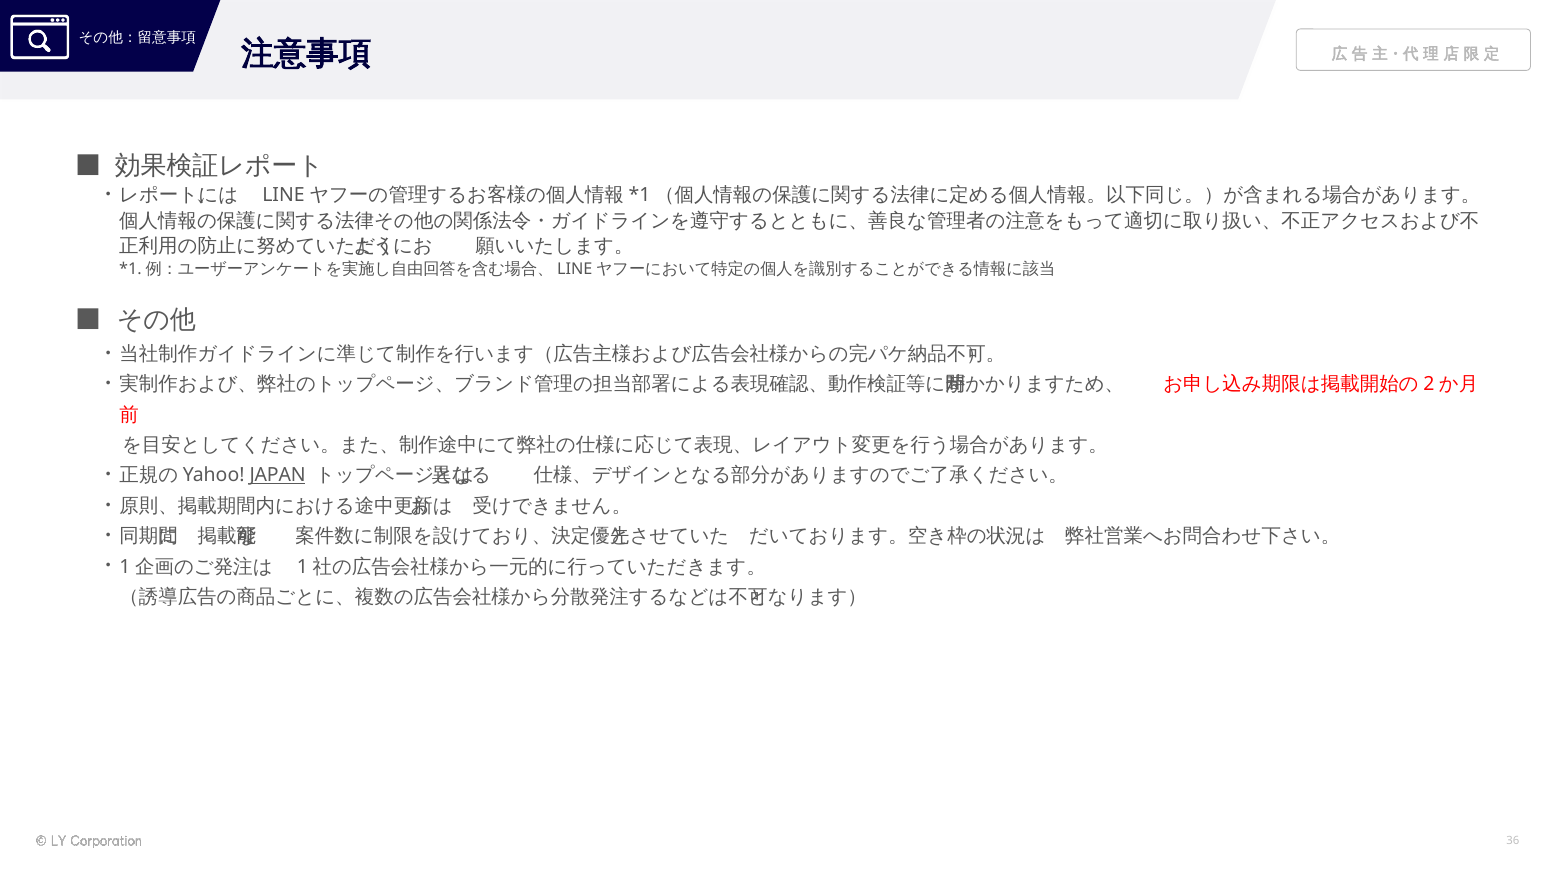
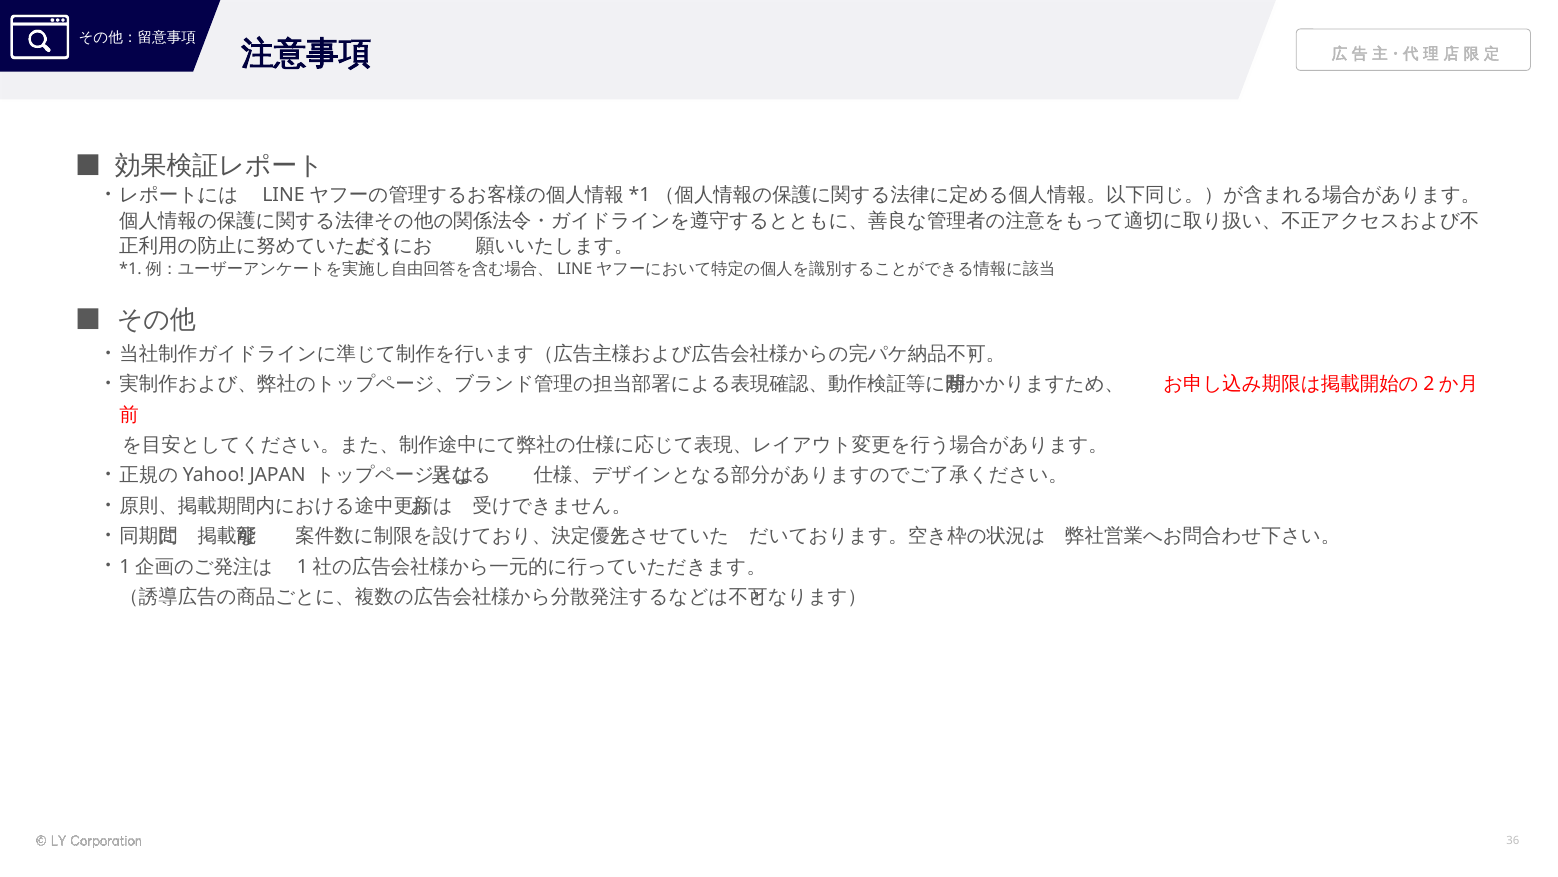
JAPAN underline: present -> none
